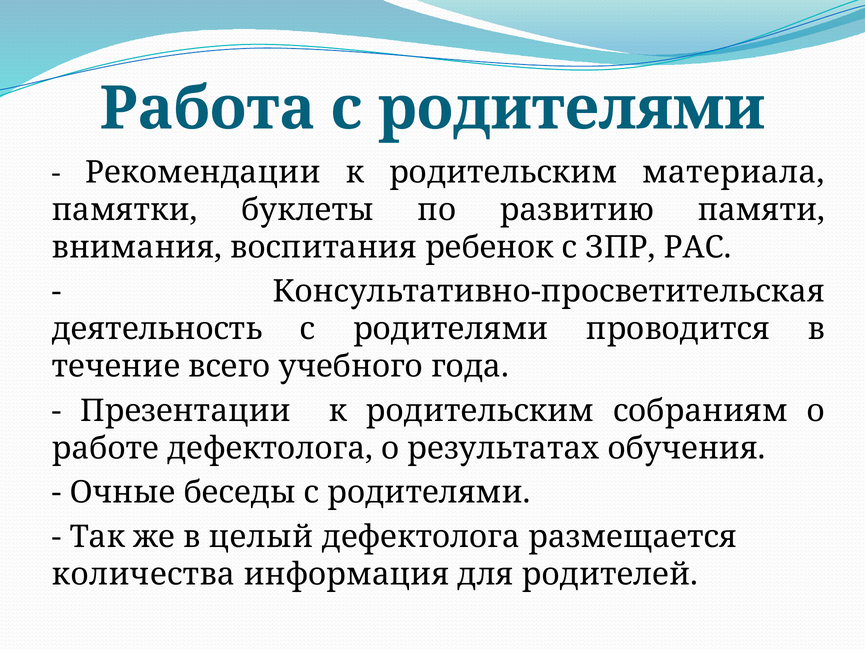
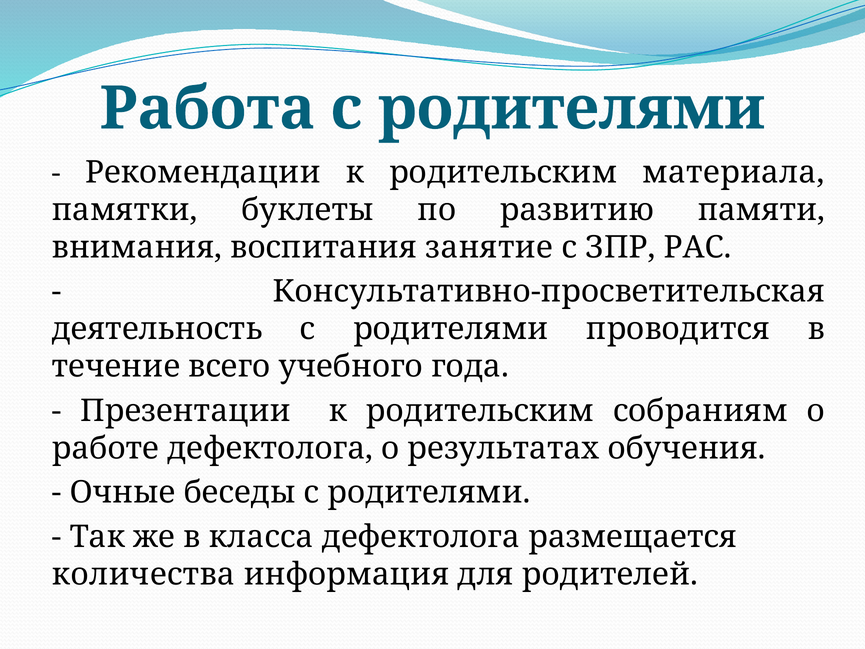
ребенок: ребенок -> занятие
целый: целый -> класса
